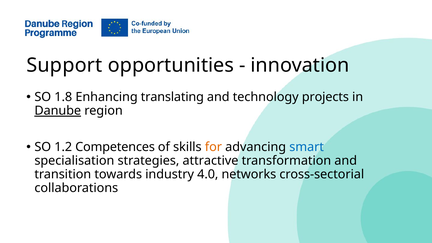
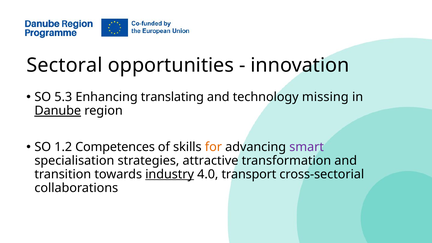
Support: Support -> Sectoral
1.8: 1.8 -> 5.3
projects: projects -> missing
smart colour: blue -> purple
industry underline: none -> present
networks: networks -> transport
